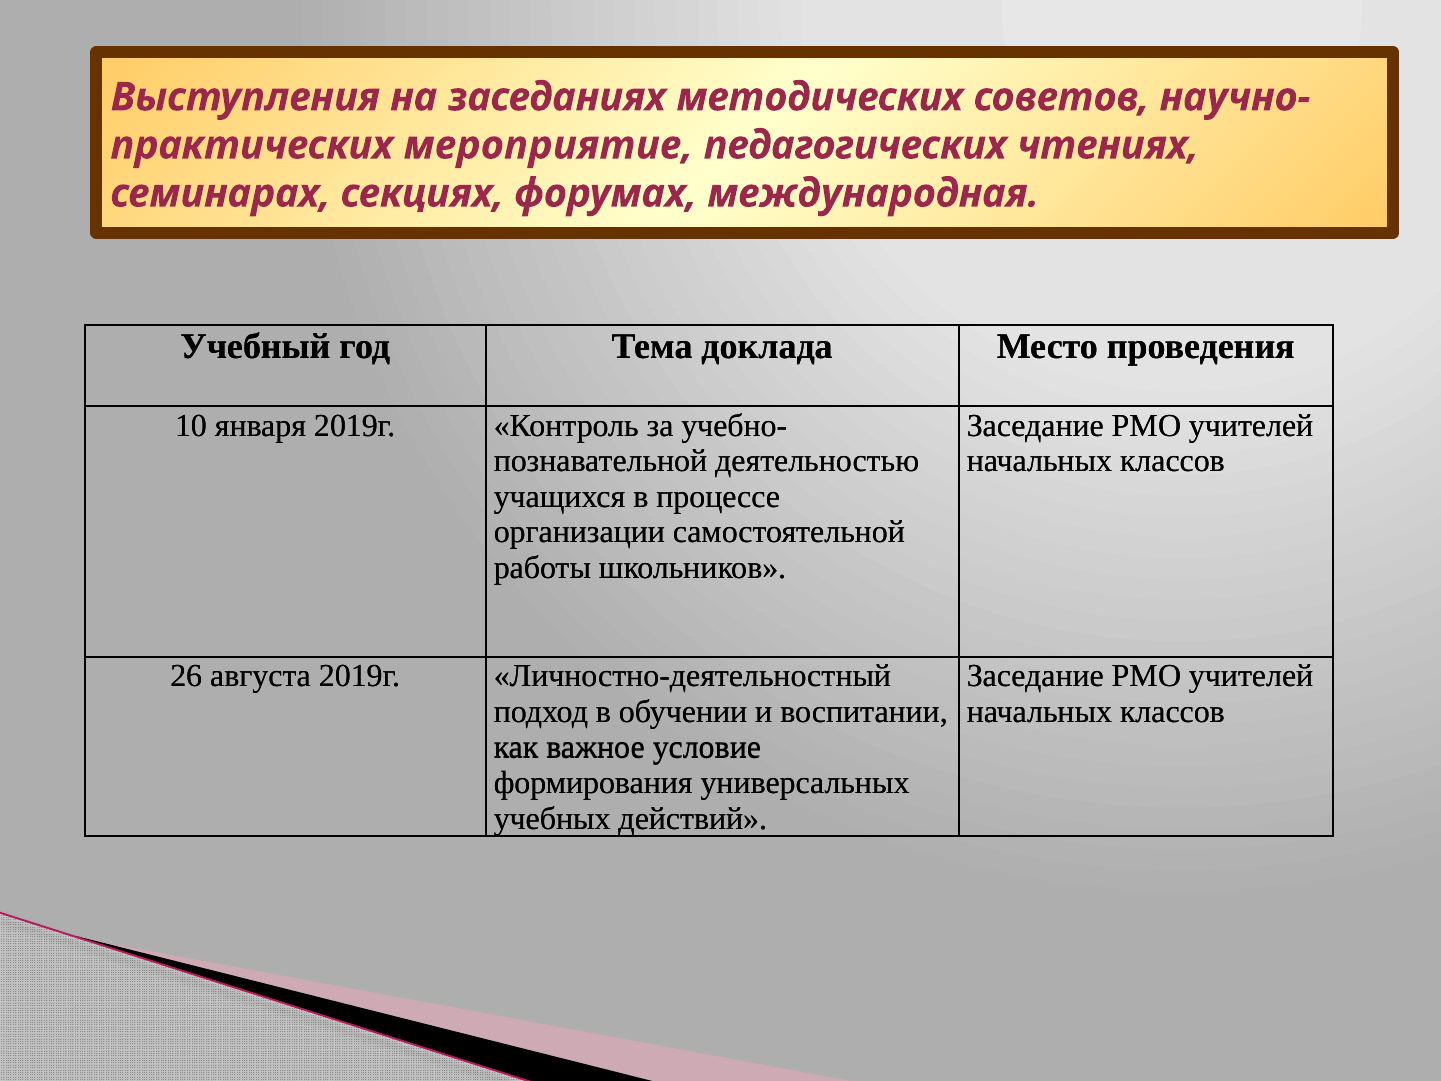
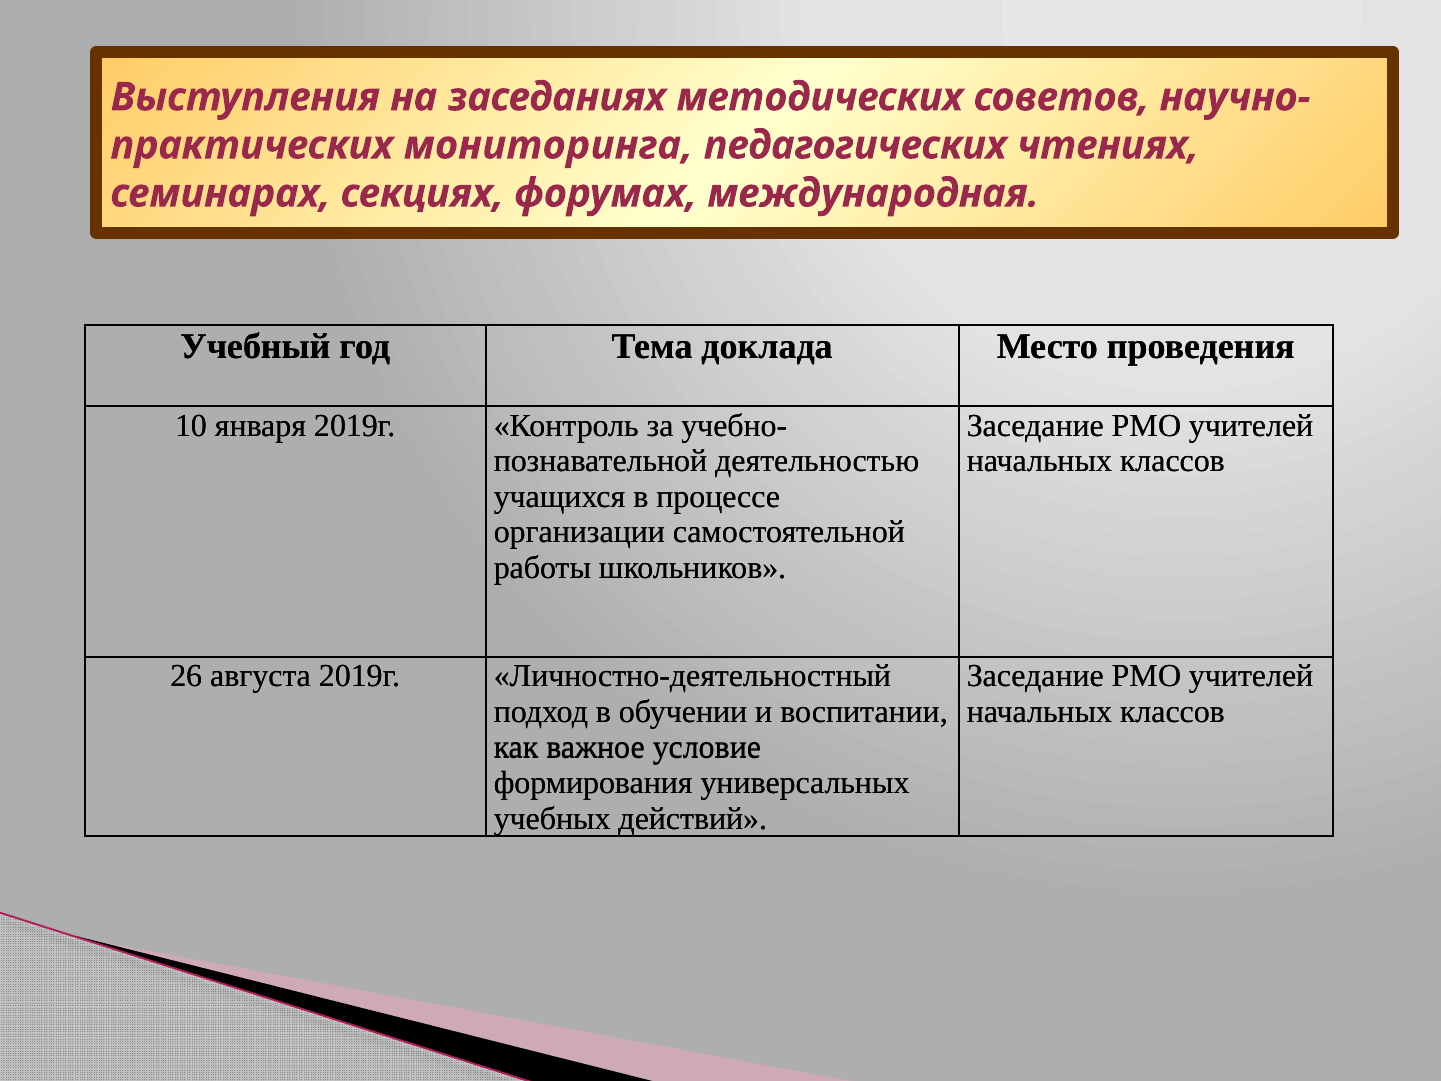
мероприятие: мероприятие -> мониторинга
